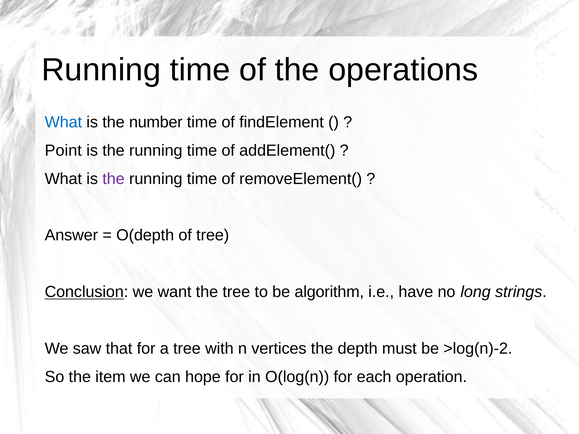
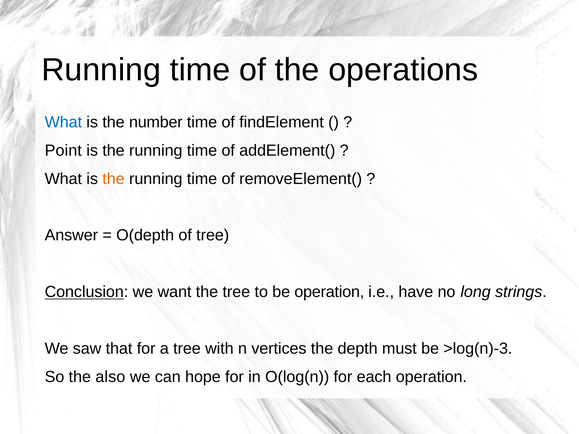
the at (114, 179) colour: purple -> orange
be algorithm: algorithm -> operation
>log(n)-2: >log(n)-2 -> >log(n)-3
item: item -> also
